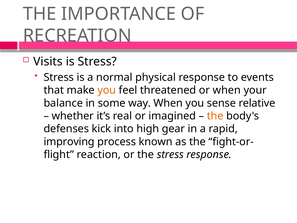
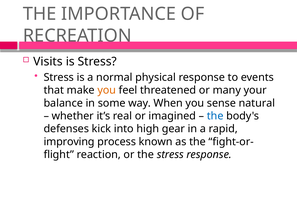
or when: when -> many
relative: relative -> natural
the at (215, 116) colour: orange -> blue
